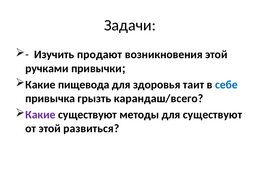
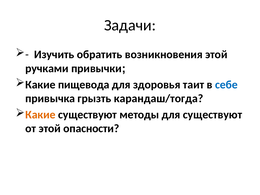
продают: продают -> обратить
карандаш/всего: карандаш/всего -> карандаш/тогда
Какие at (40, 115) colour: purple -> orange
развиться: развиться -> опасности
